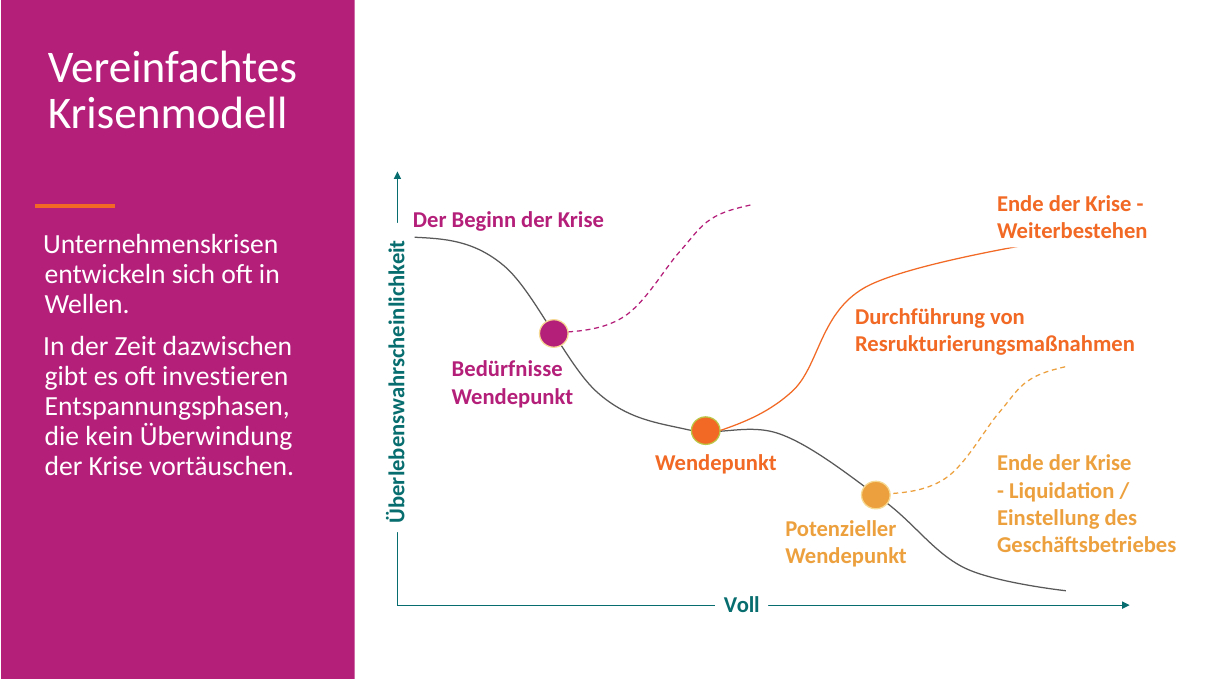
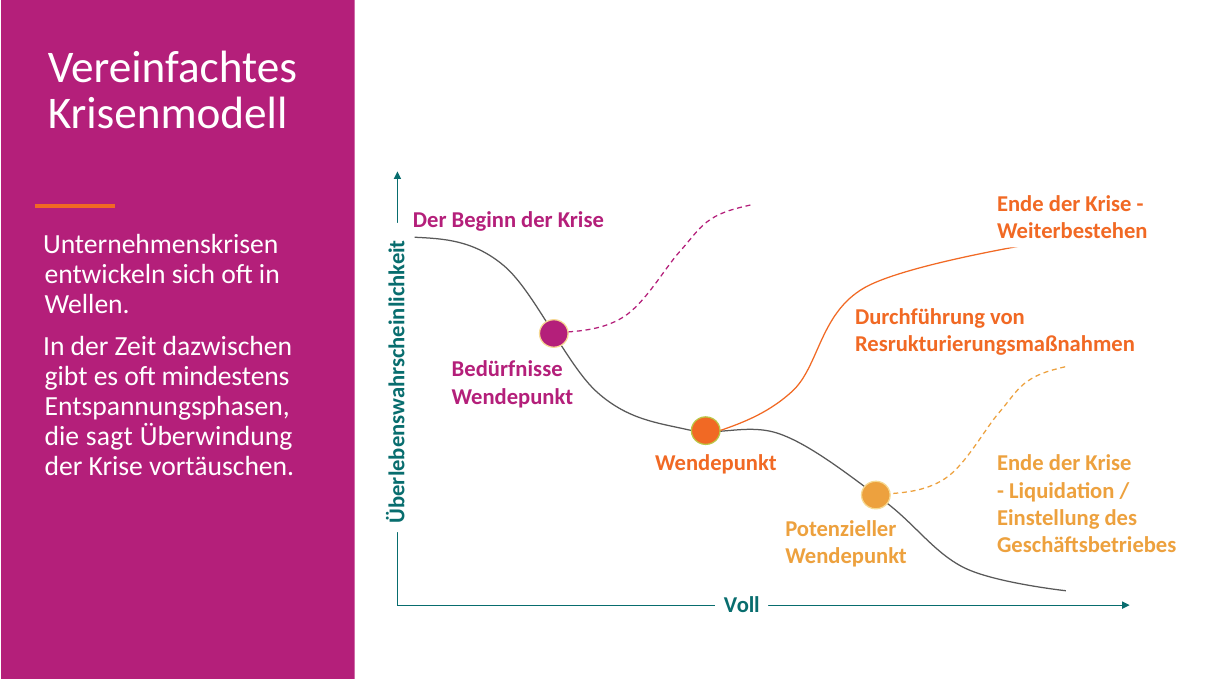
investieren: investieren -> mindestens
kein: kein -> sagt
